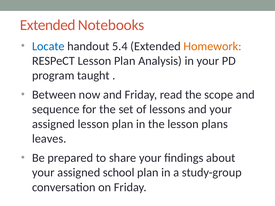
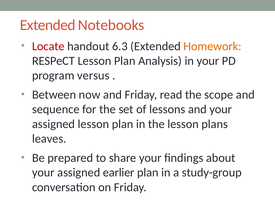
Locate colour: blue -> red
5.4: 5.4 -> 6.3
taught: taught -> versus
school: school -> earlier
